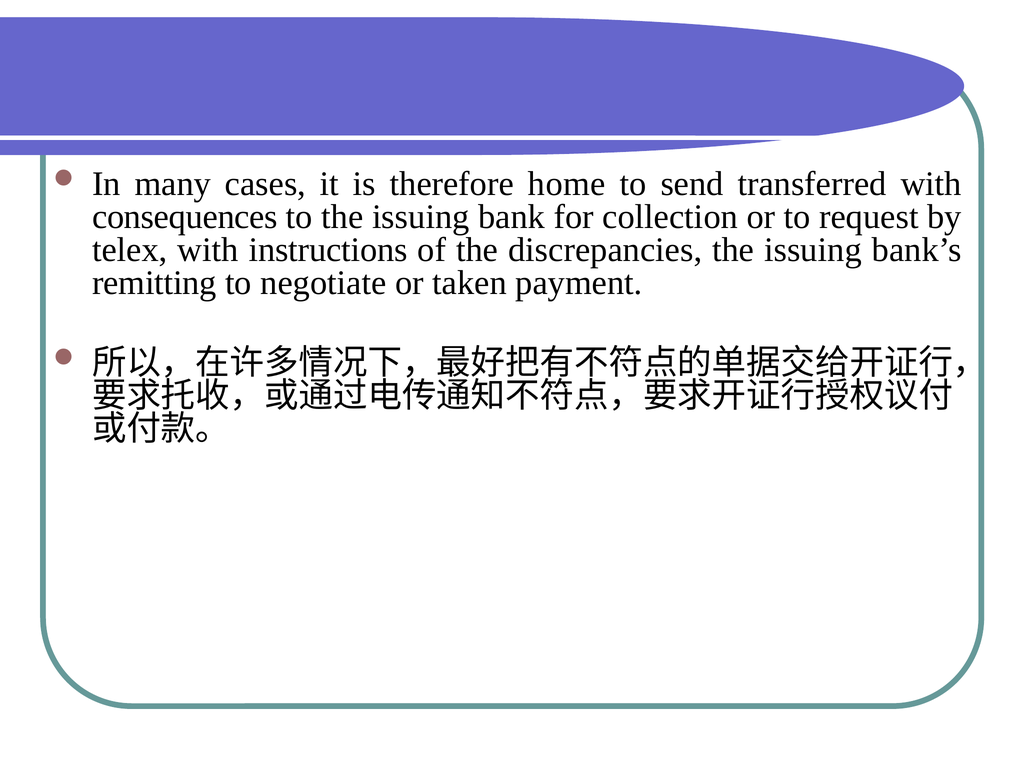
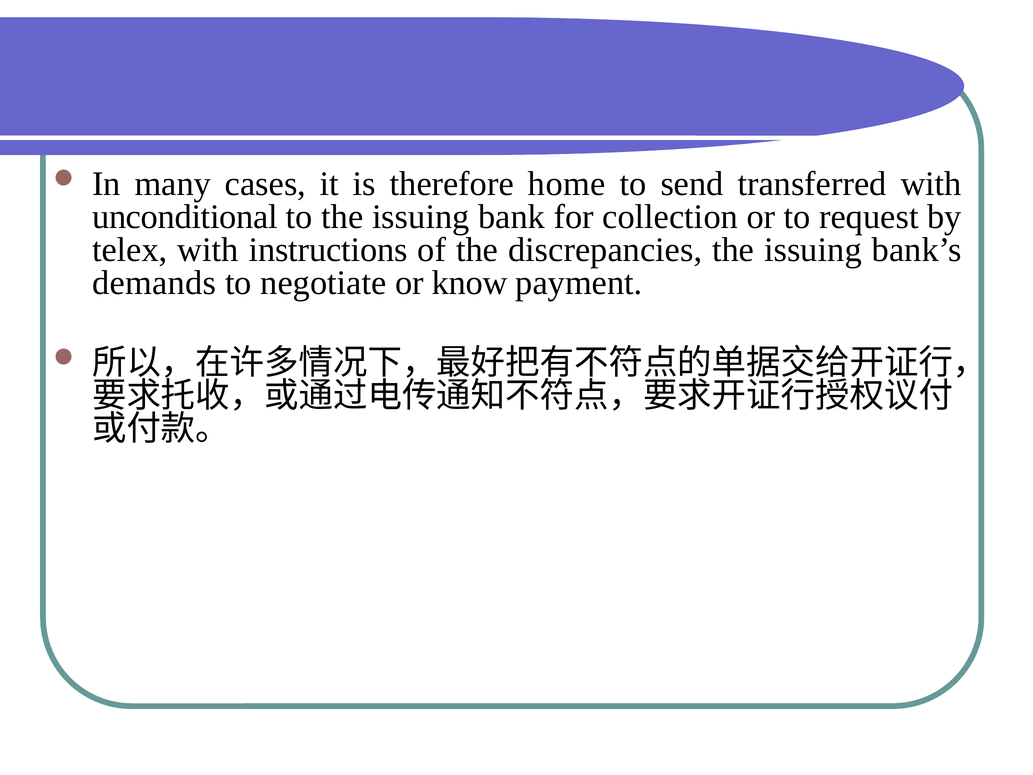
consequences: consequences -> unconditional
remitting: remitting -> demands
taken: taken -> know
